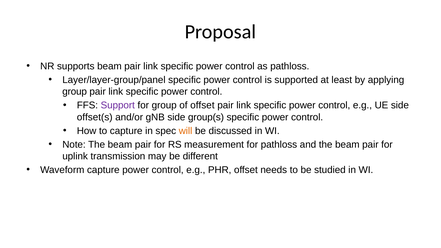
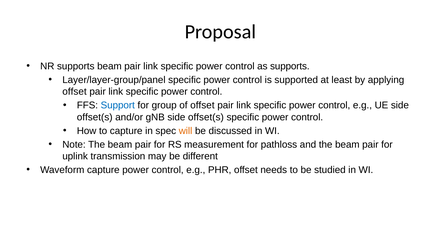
as pathloss: pathloss -> supports
group at (75, 92): group -> offset
Support colour: purple -> blue
gNB side group(s: group(s -> offset(s
